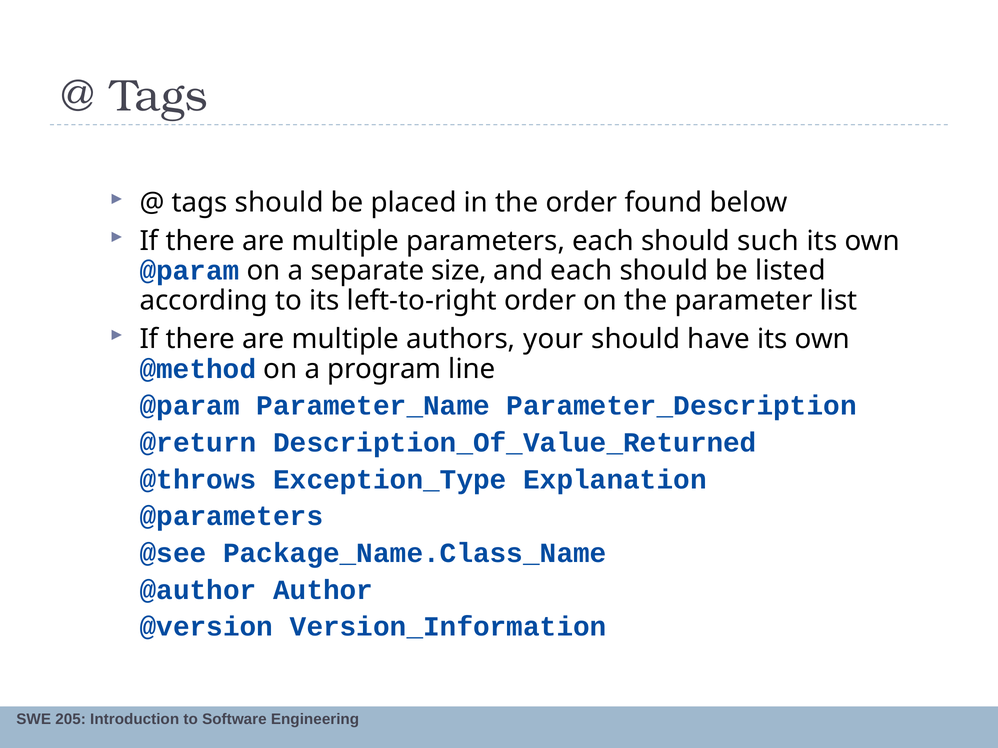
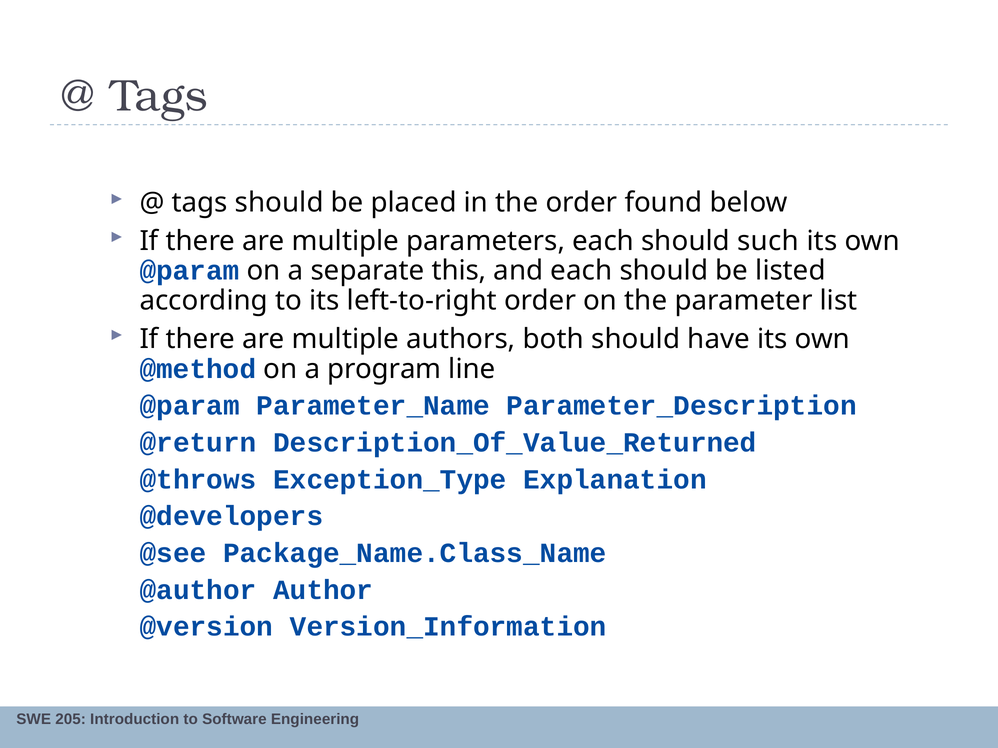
size: size -> this
your: your -> both
@parameters: @parameters -> @developers
